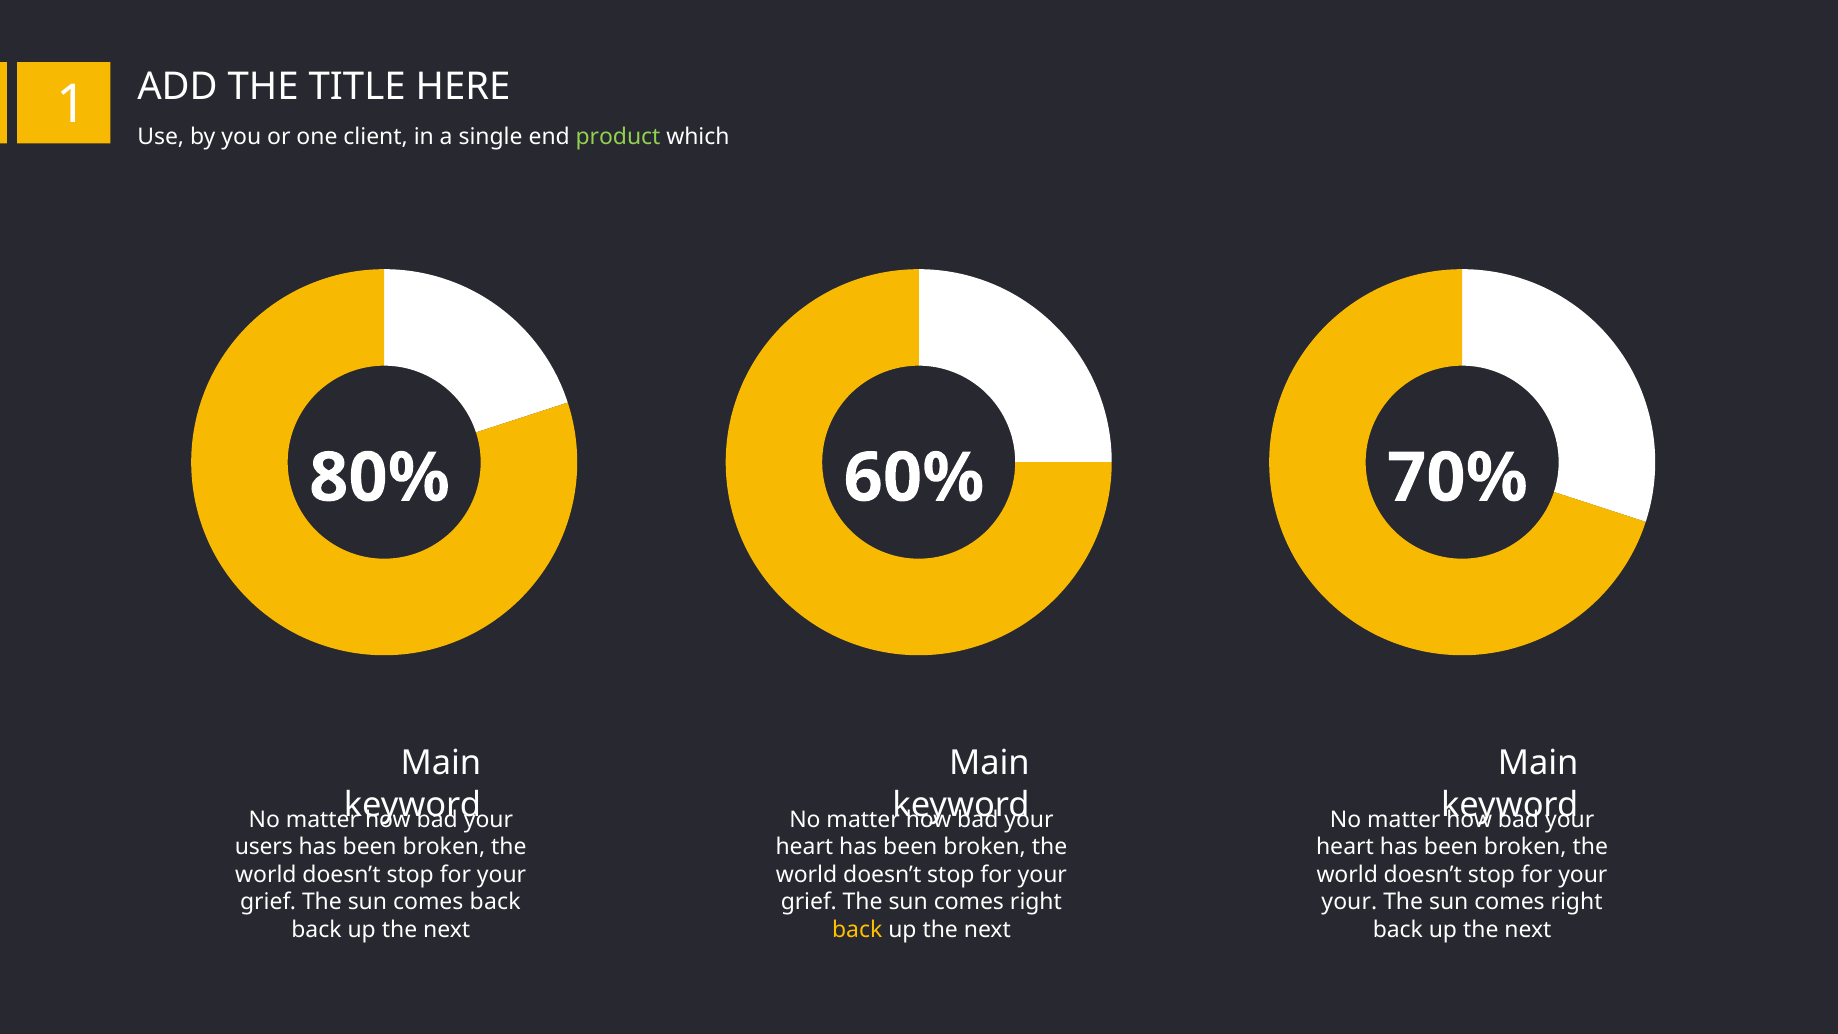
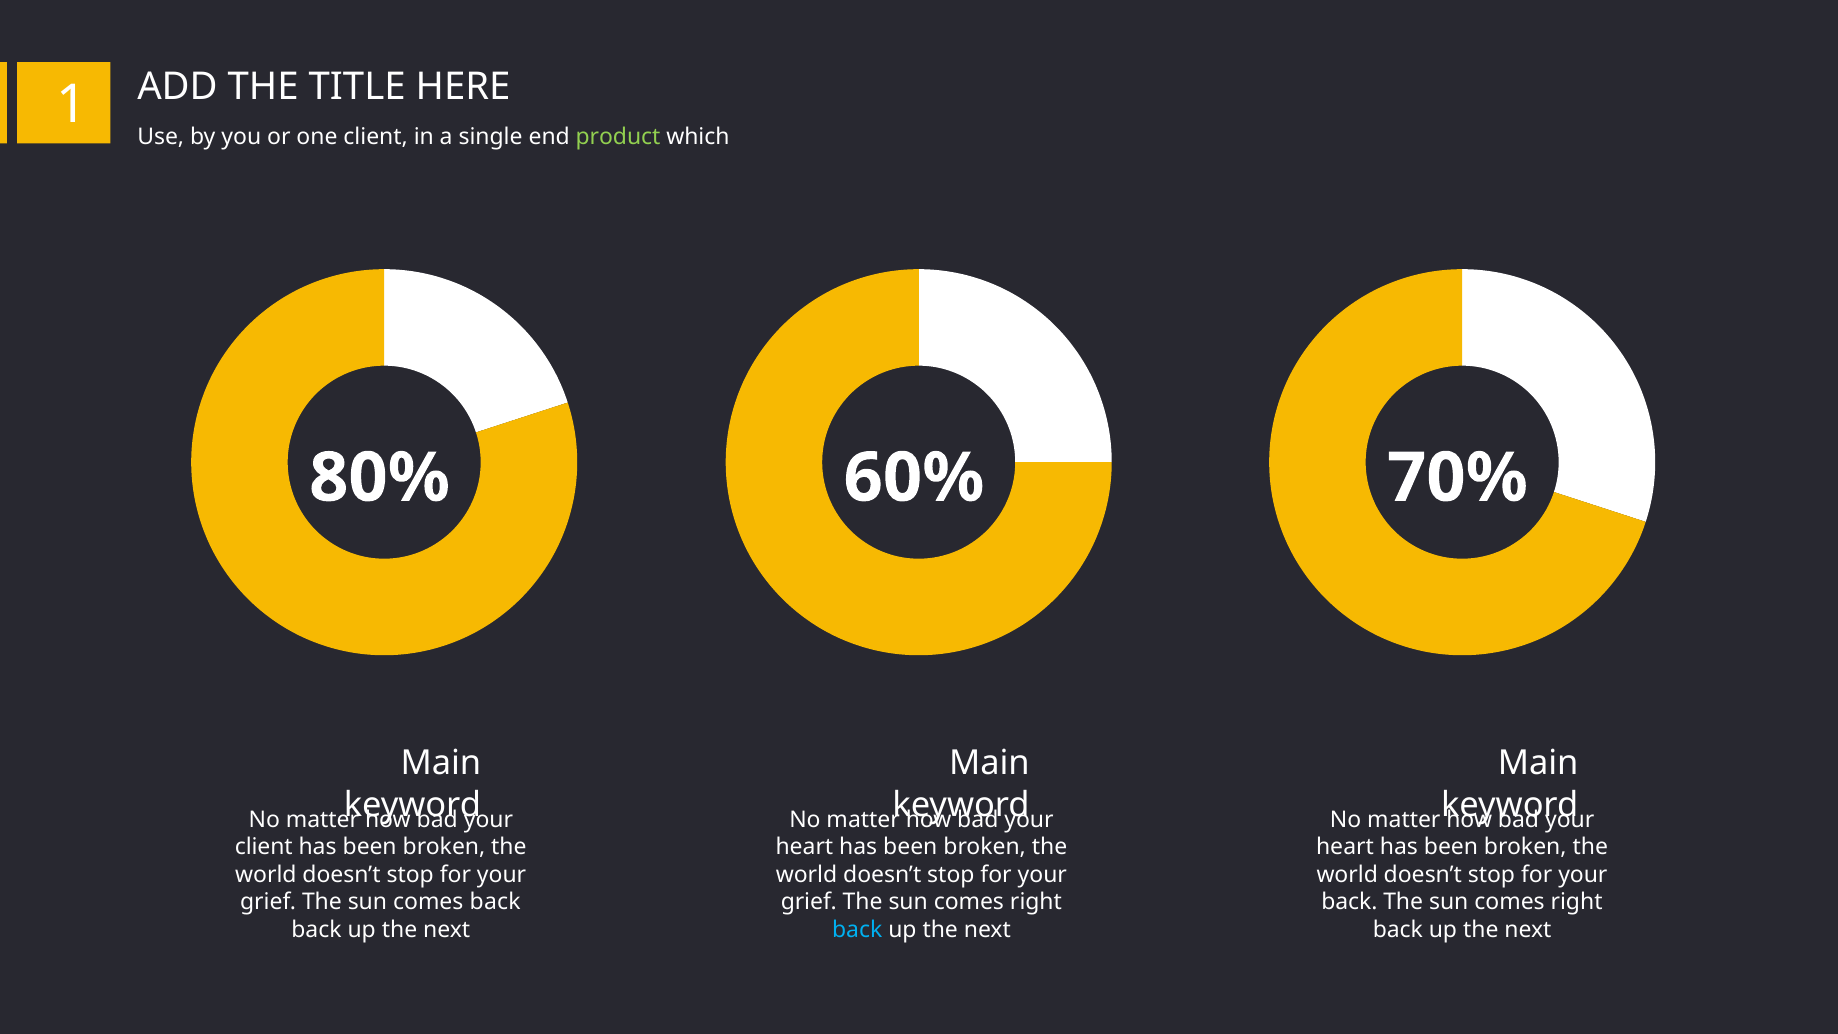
users at (264, 847): users -> client
your at (1349, 902): your -> back
back at (857, 930) colour: yellow -> light blue
